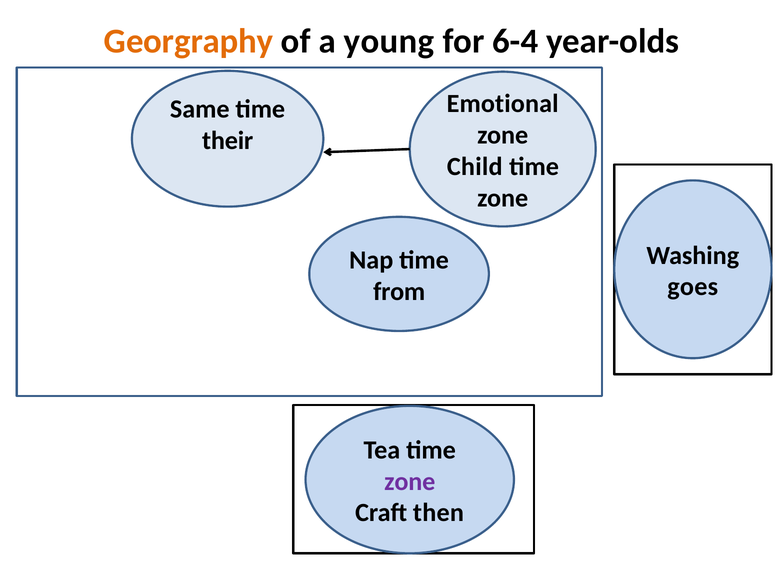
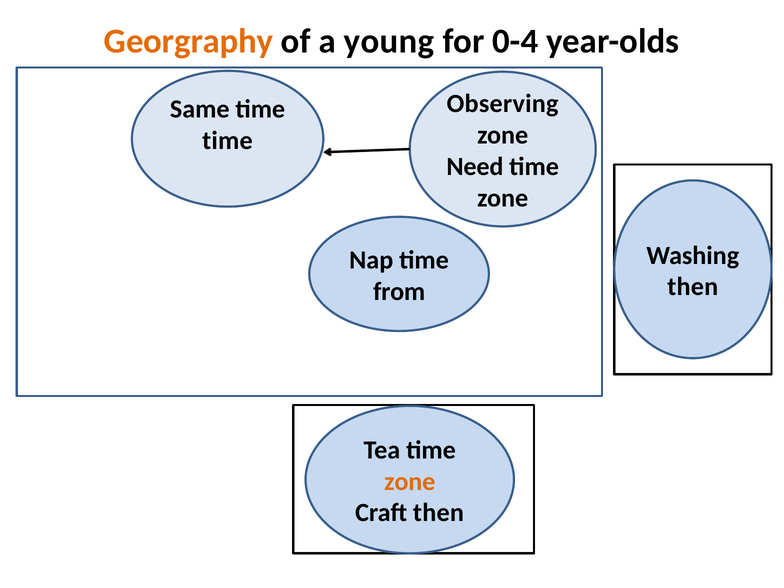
6-4: 6-4 -> 0-4
Emotional: Emotional -> Observing
their at (228, 141): their -> time
Child: Child -> Need
goes at (693, 287): goes -> then
zone at (410, 481) colour: purple -> orange
